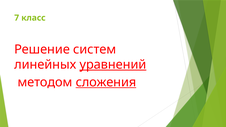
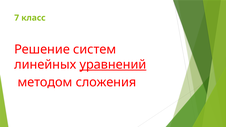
сложения underline: present -> none
